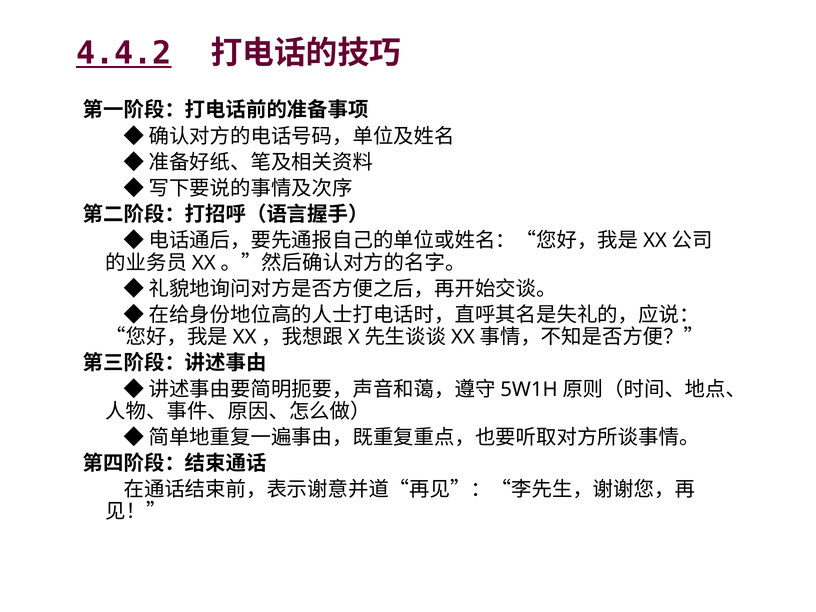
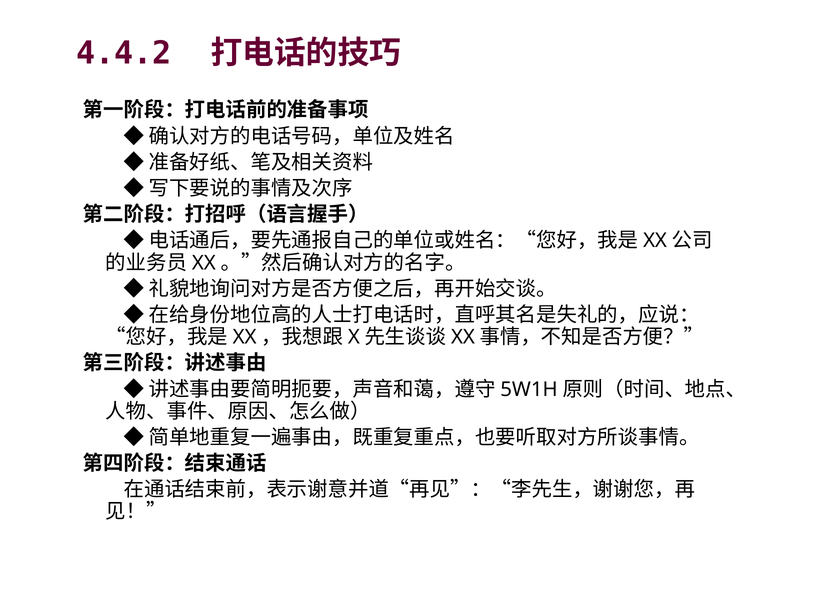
4.4.2 underline: present -> none
